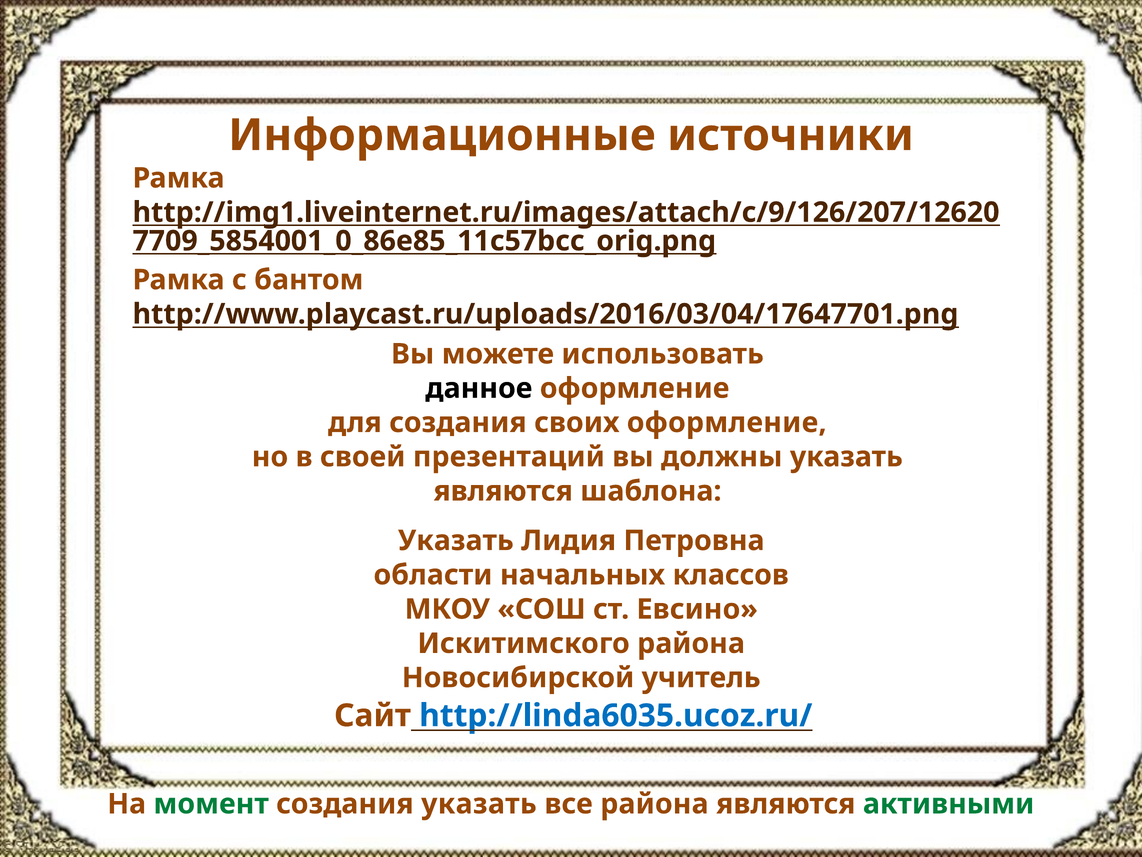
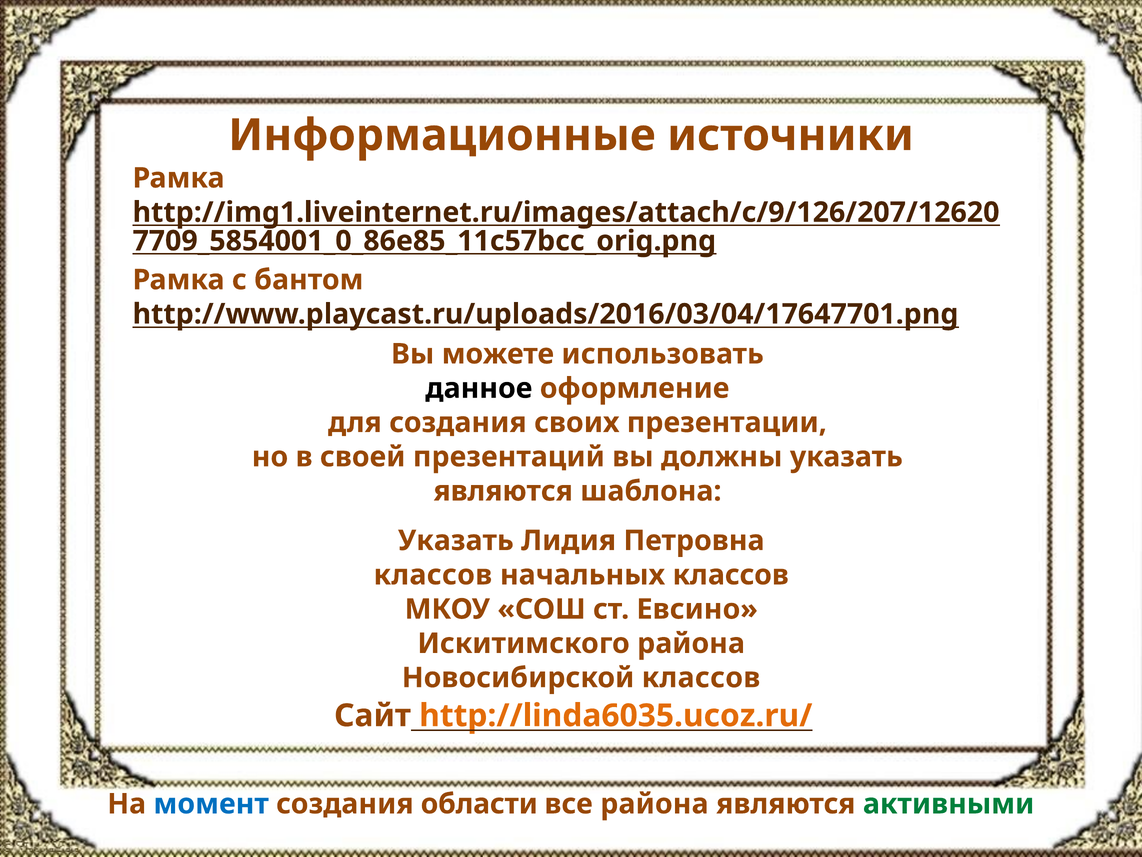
своих оформление: оформление -> презентации
области at (433, 575): области -> классов
Новосибирской учитель: учитель -> классов
http://linda6035.ucoz.ru/ colour: blue -> orange
момент colour: green -> blue
создания указать: указать -> области
